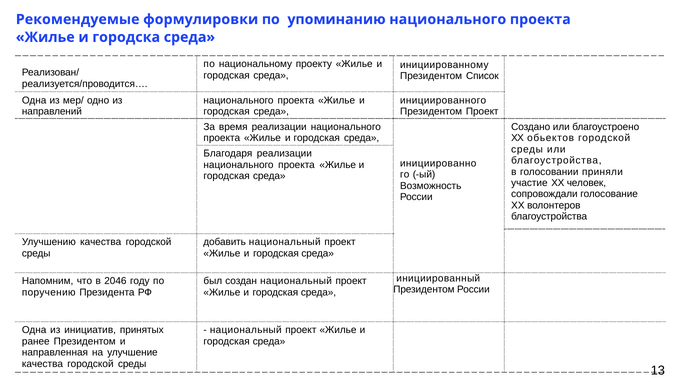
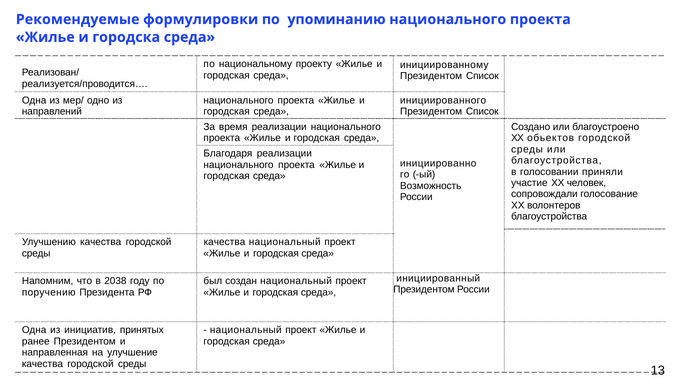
Проект at (482, 111): Проект -> Список
добавить at (225, 242): добавить -> качества
2046: 2046 -> 2038
